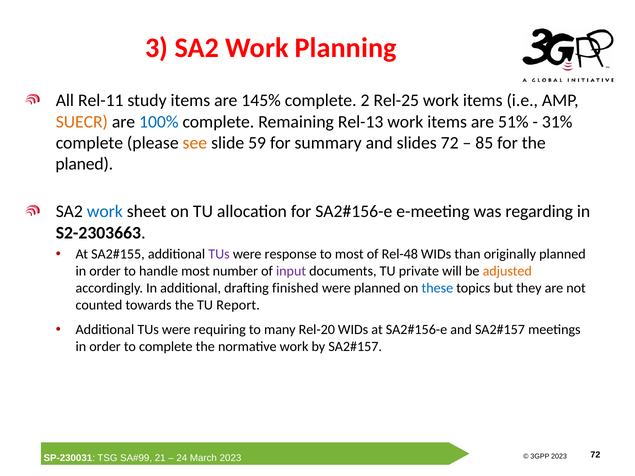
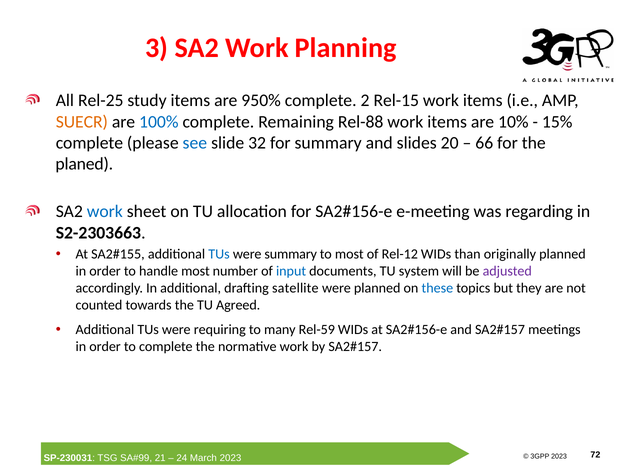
Rel-11: Rel-11 -> Rel-25
145%: 145% -> 950%
Rel-25: Rel-25 -> Rel-15
Rel-13: Rel-13 -> Rel-88
51%: 51% -> 10%
31%: 31% -> 15%
see colour: orange -> blue
59: 59 -> 32
slides 72: 72 -> 20
85: 85 -> 66
TUs at (219, 254) colour: purple -> blue
were response: response -> summary
Rel-48: Rel-48 -> Rel-12
input colour: purple -> blue
private: private -> system
adjusted colour: orange -> purple
finished: finished -> satellite
Report: Report -> Agreed
Rel-20: Rel-20 -> Rel-59
